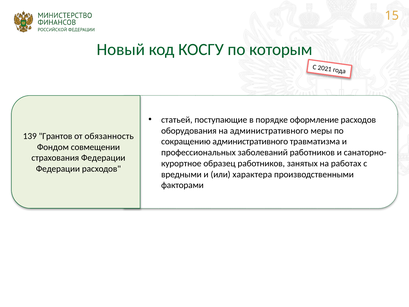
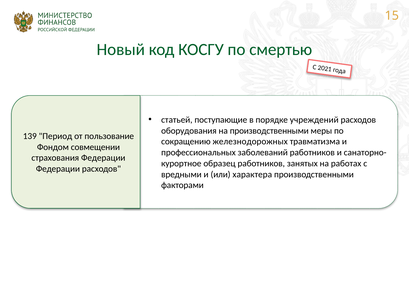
которым: которым -> смертью
оформление: оформление -> учреждений
на административного: административного -> производственными
Грантов: Грантов -> Период
обязанность: обязанность -> пользование
сокращению административного: административного -> железнодорожных
